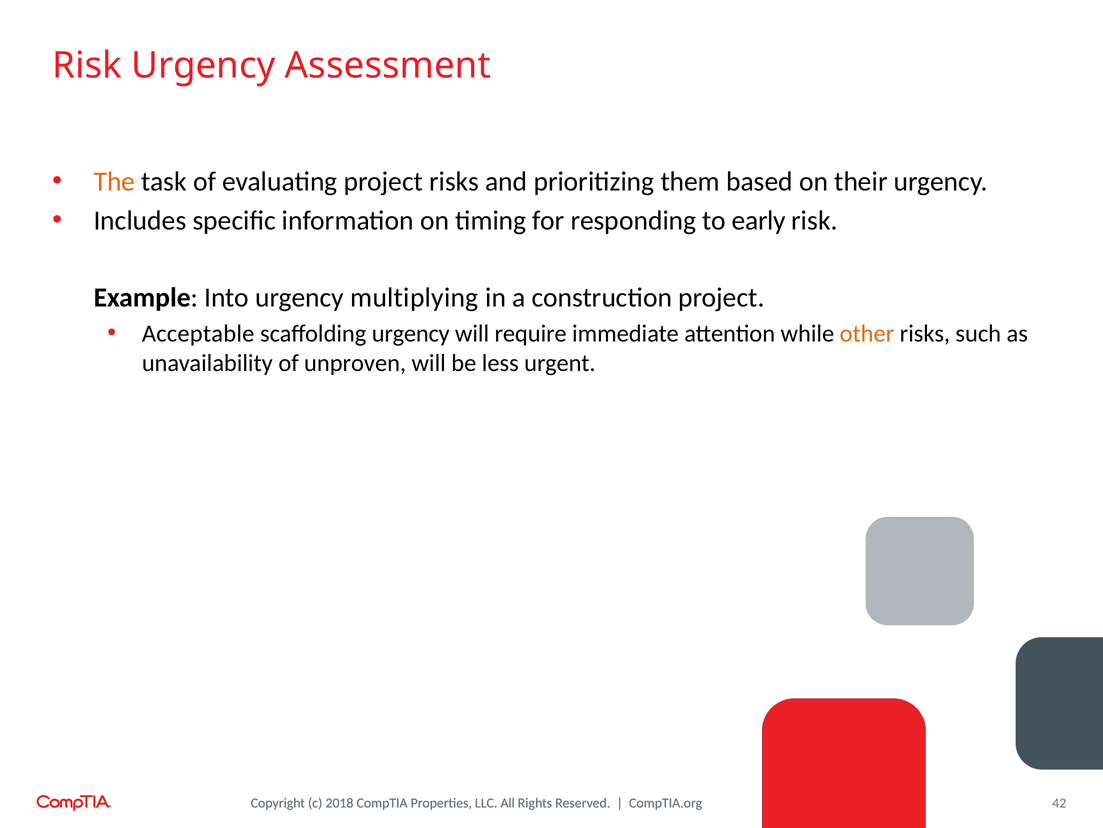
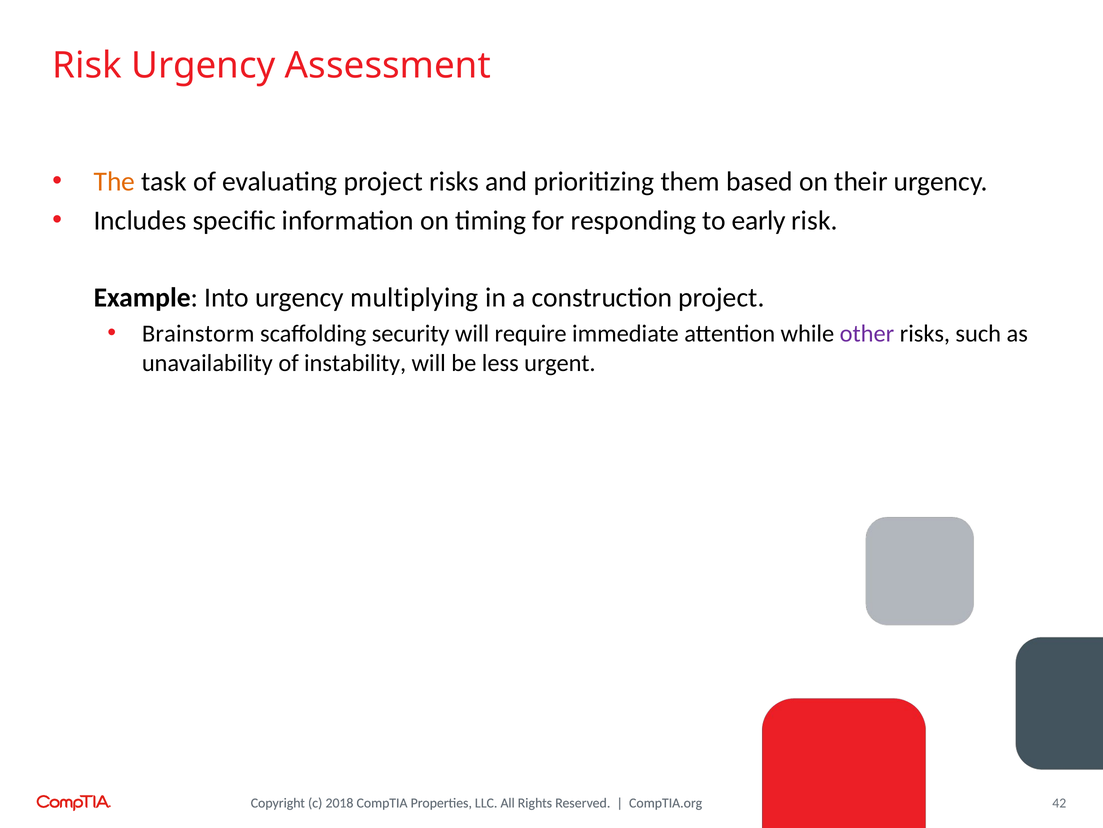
Acceptable: Acceptable -> Brainstorm
scaffolding urgency: urgency -> security
other colour: orange -> purple
unproven: unproven -> instability
